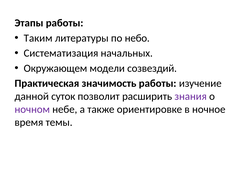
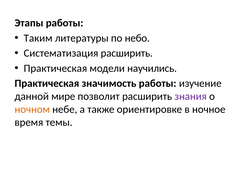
Систематизация начальных: начальных -> расширить
Окружающем at (55, 68): Окружающем -> Практическая
созвездий: созвездий -> научились
суток: суток -> мире
ночном colour: purple -> orange
